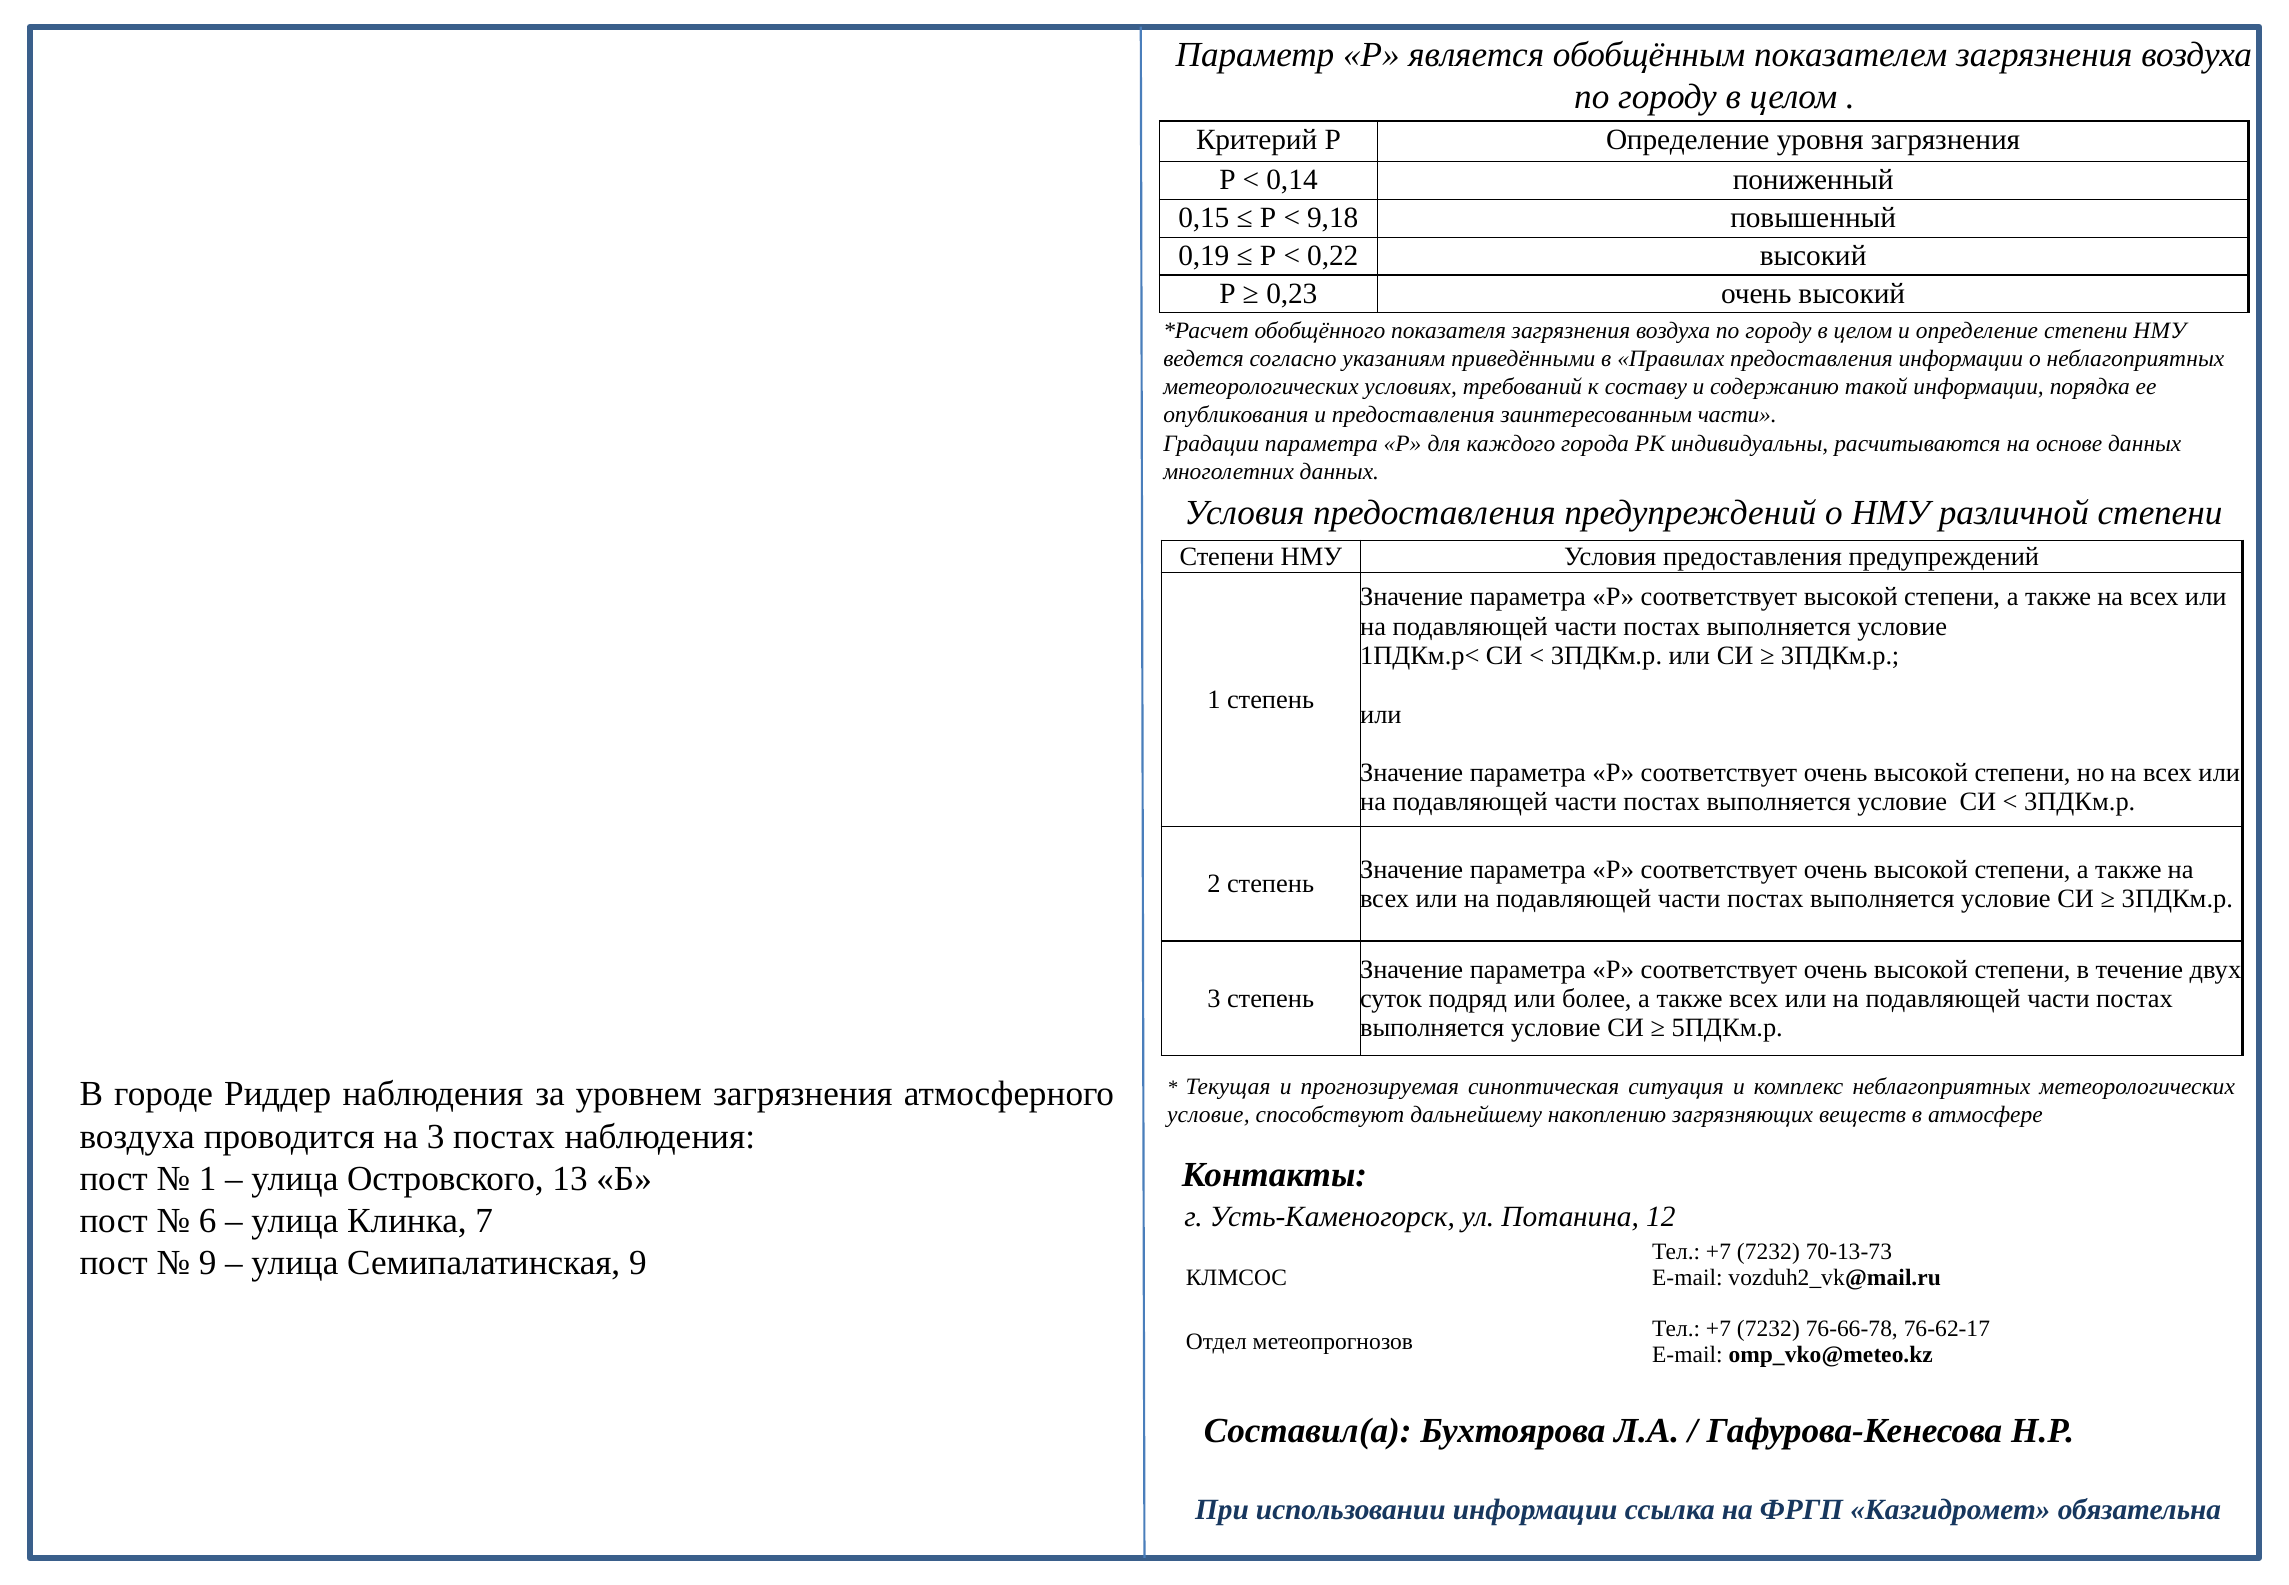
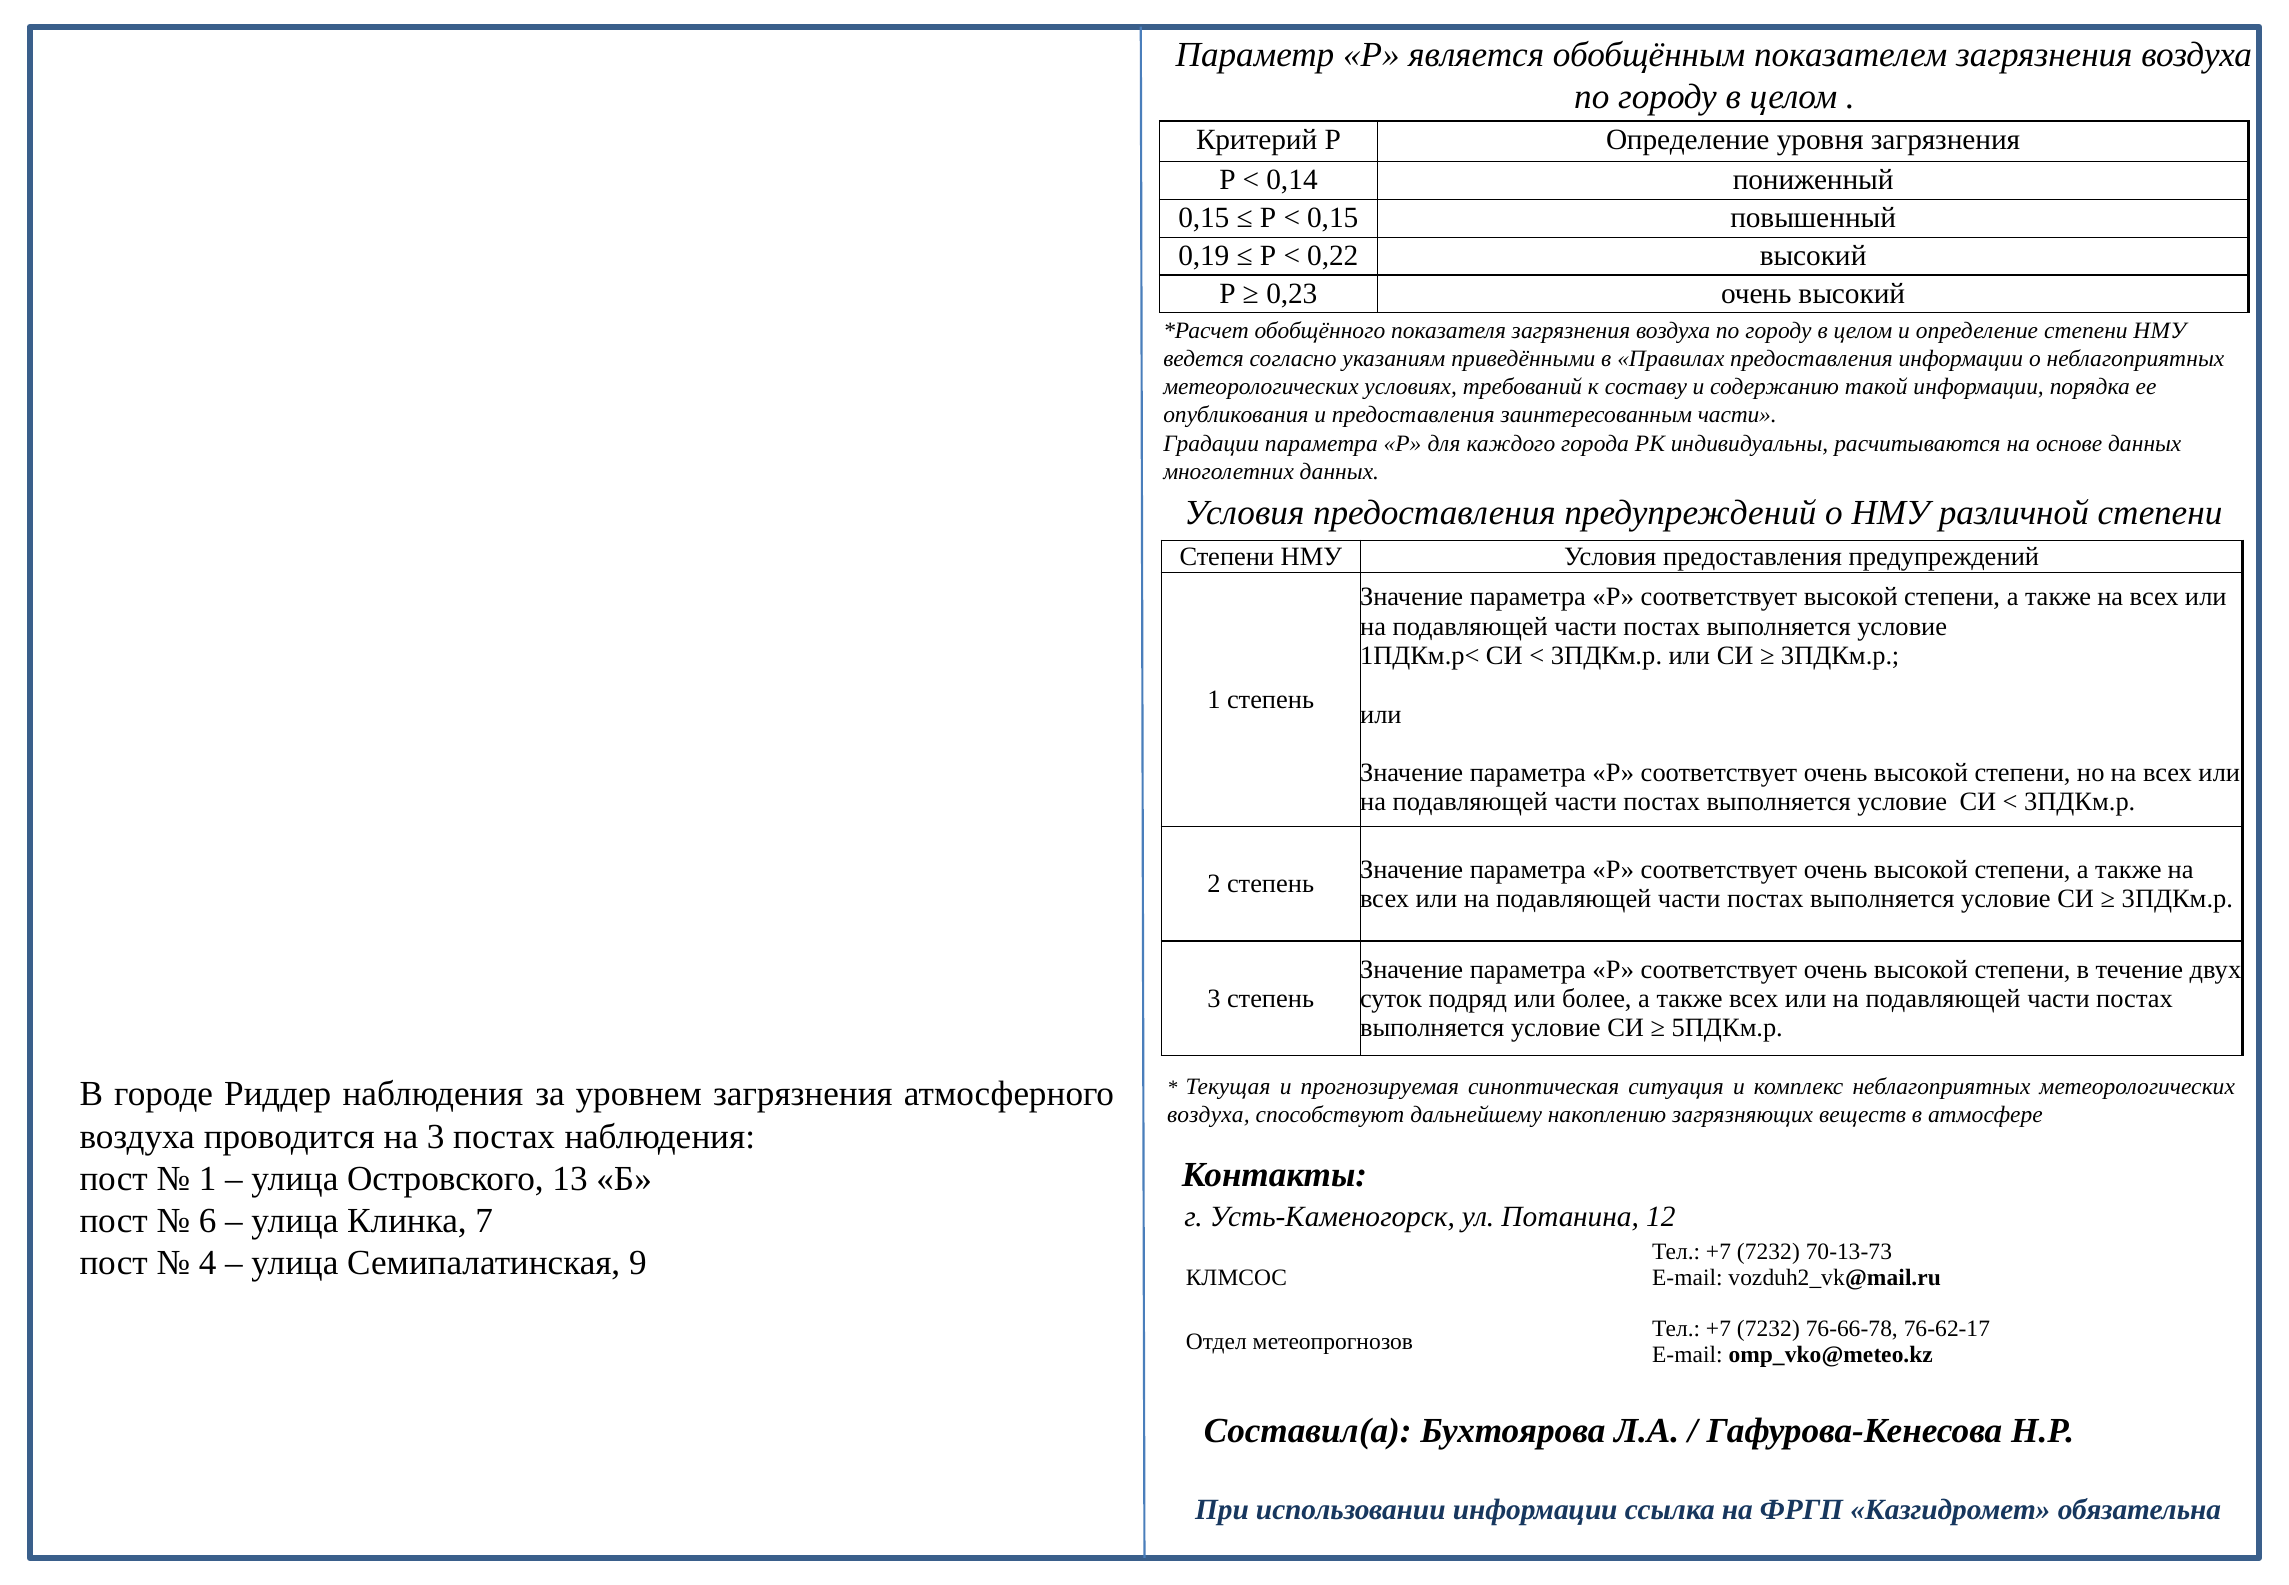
9,18 at (1333, 218): 9,18 -> 0,15
условие at (1208, 1115): условие -> воздуха
9 at (208, 1263): 9 -> 4
